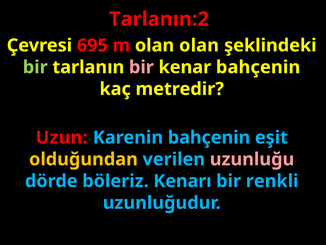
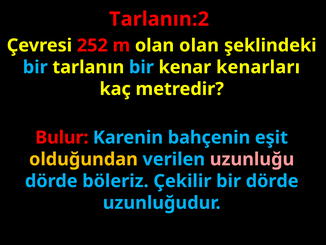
695: 695 -> 252
bir at (35, 67) colour: light green -> light blue
bir at (141, 67) colour: pink -> light blue
kenar bahçenin: bahçenin -> kenarları
Uzun: Uzun -> Bulur
Kenarı: Kenarı -> Çekilir
bir renkli: renkli -> dörde
